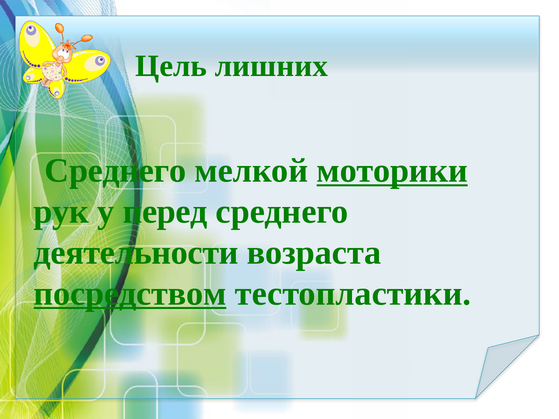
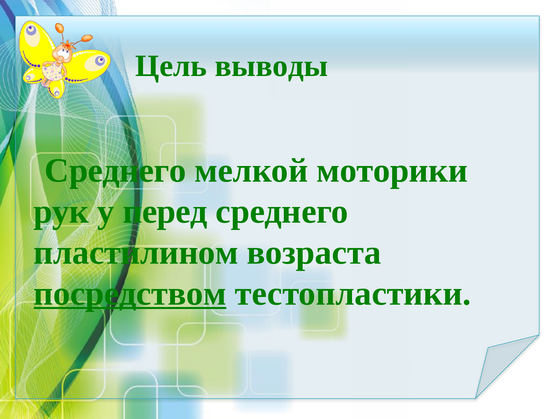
лишних: лишних -> выводы
моторики underline: present -> none
деятельности: деятельности -> пластилином
